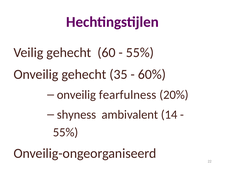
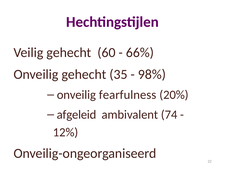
55% at (140, 53): 55% -> 66%
60%: 60% -> 98%
shyness: shyness -> afgeleid
14: 14 -> 74
55% at (66, 132): 55% -> 12%
